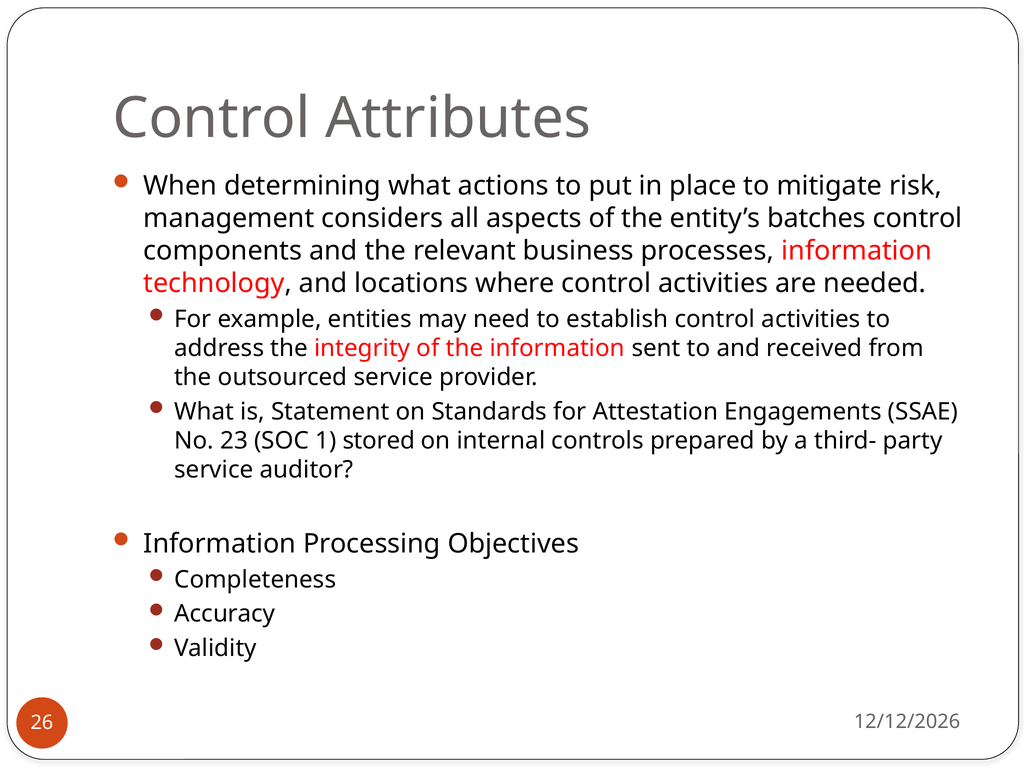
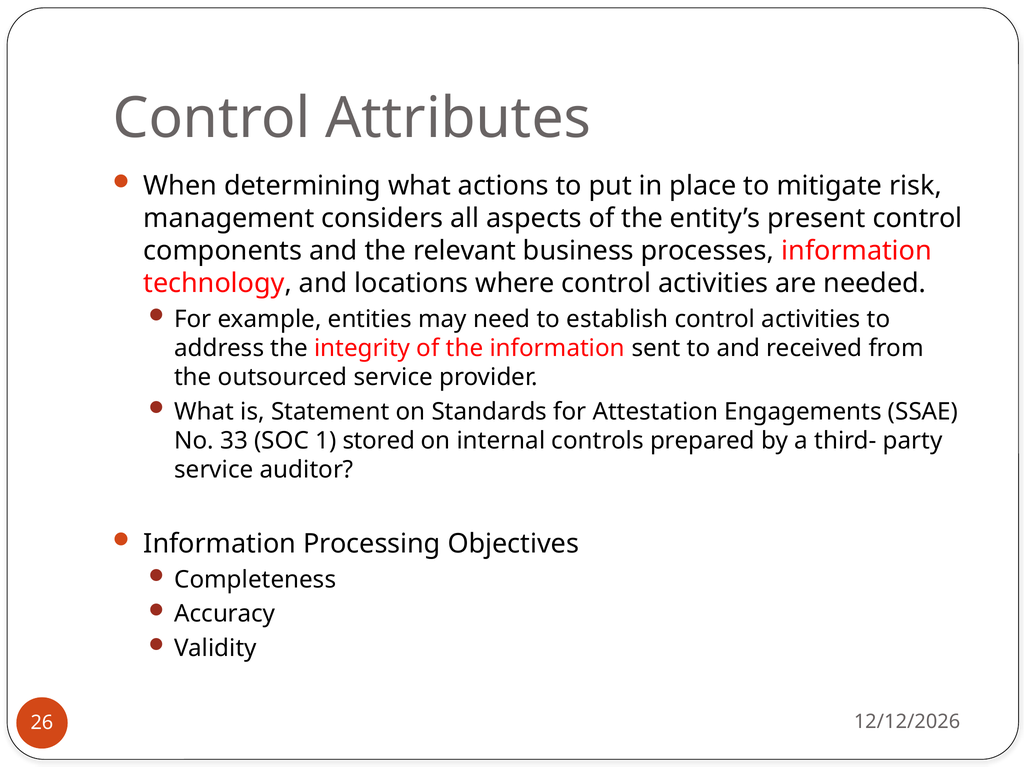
batches: batches -> present
23: 23 -> 33
